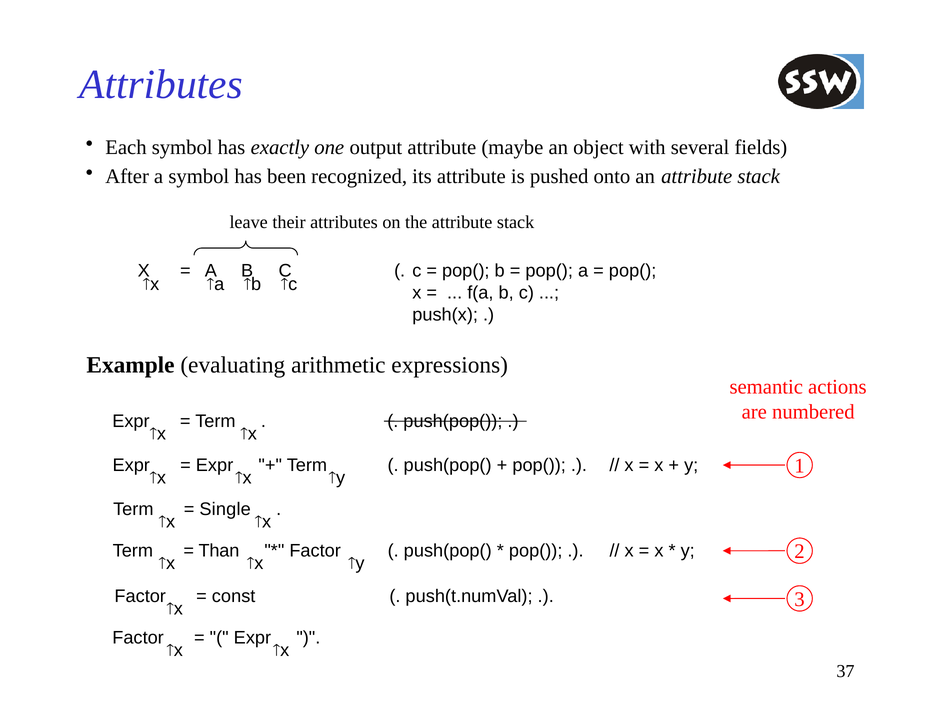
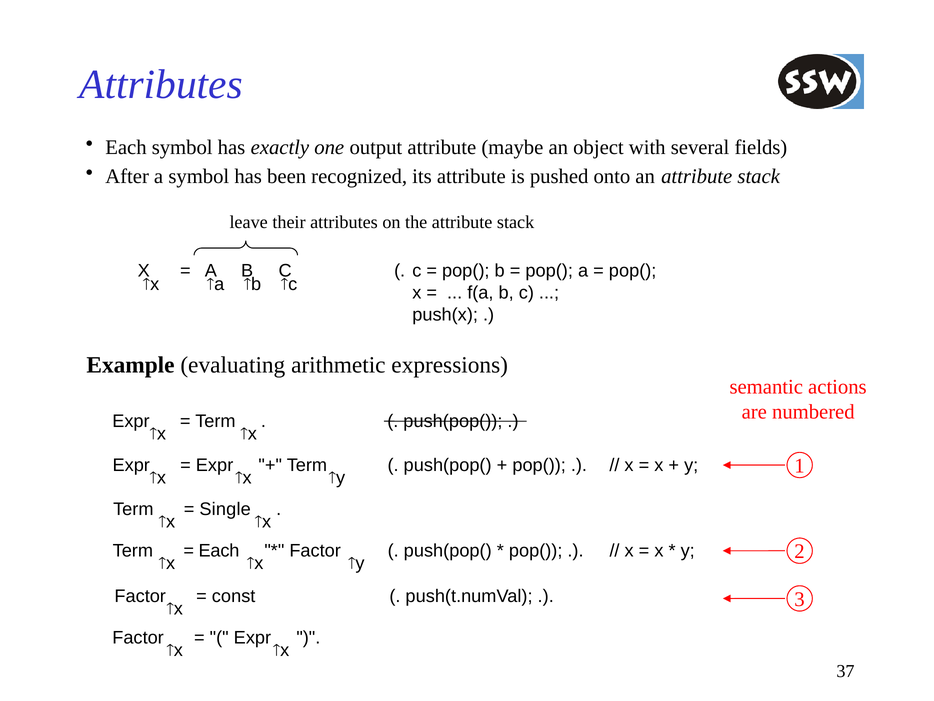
Than at (219, 551): Than -> Each
